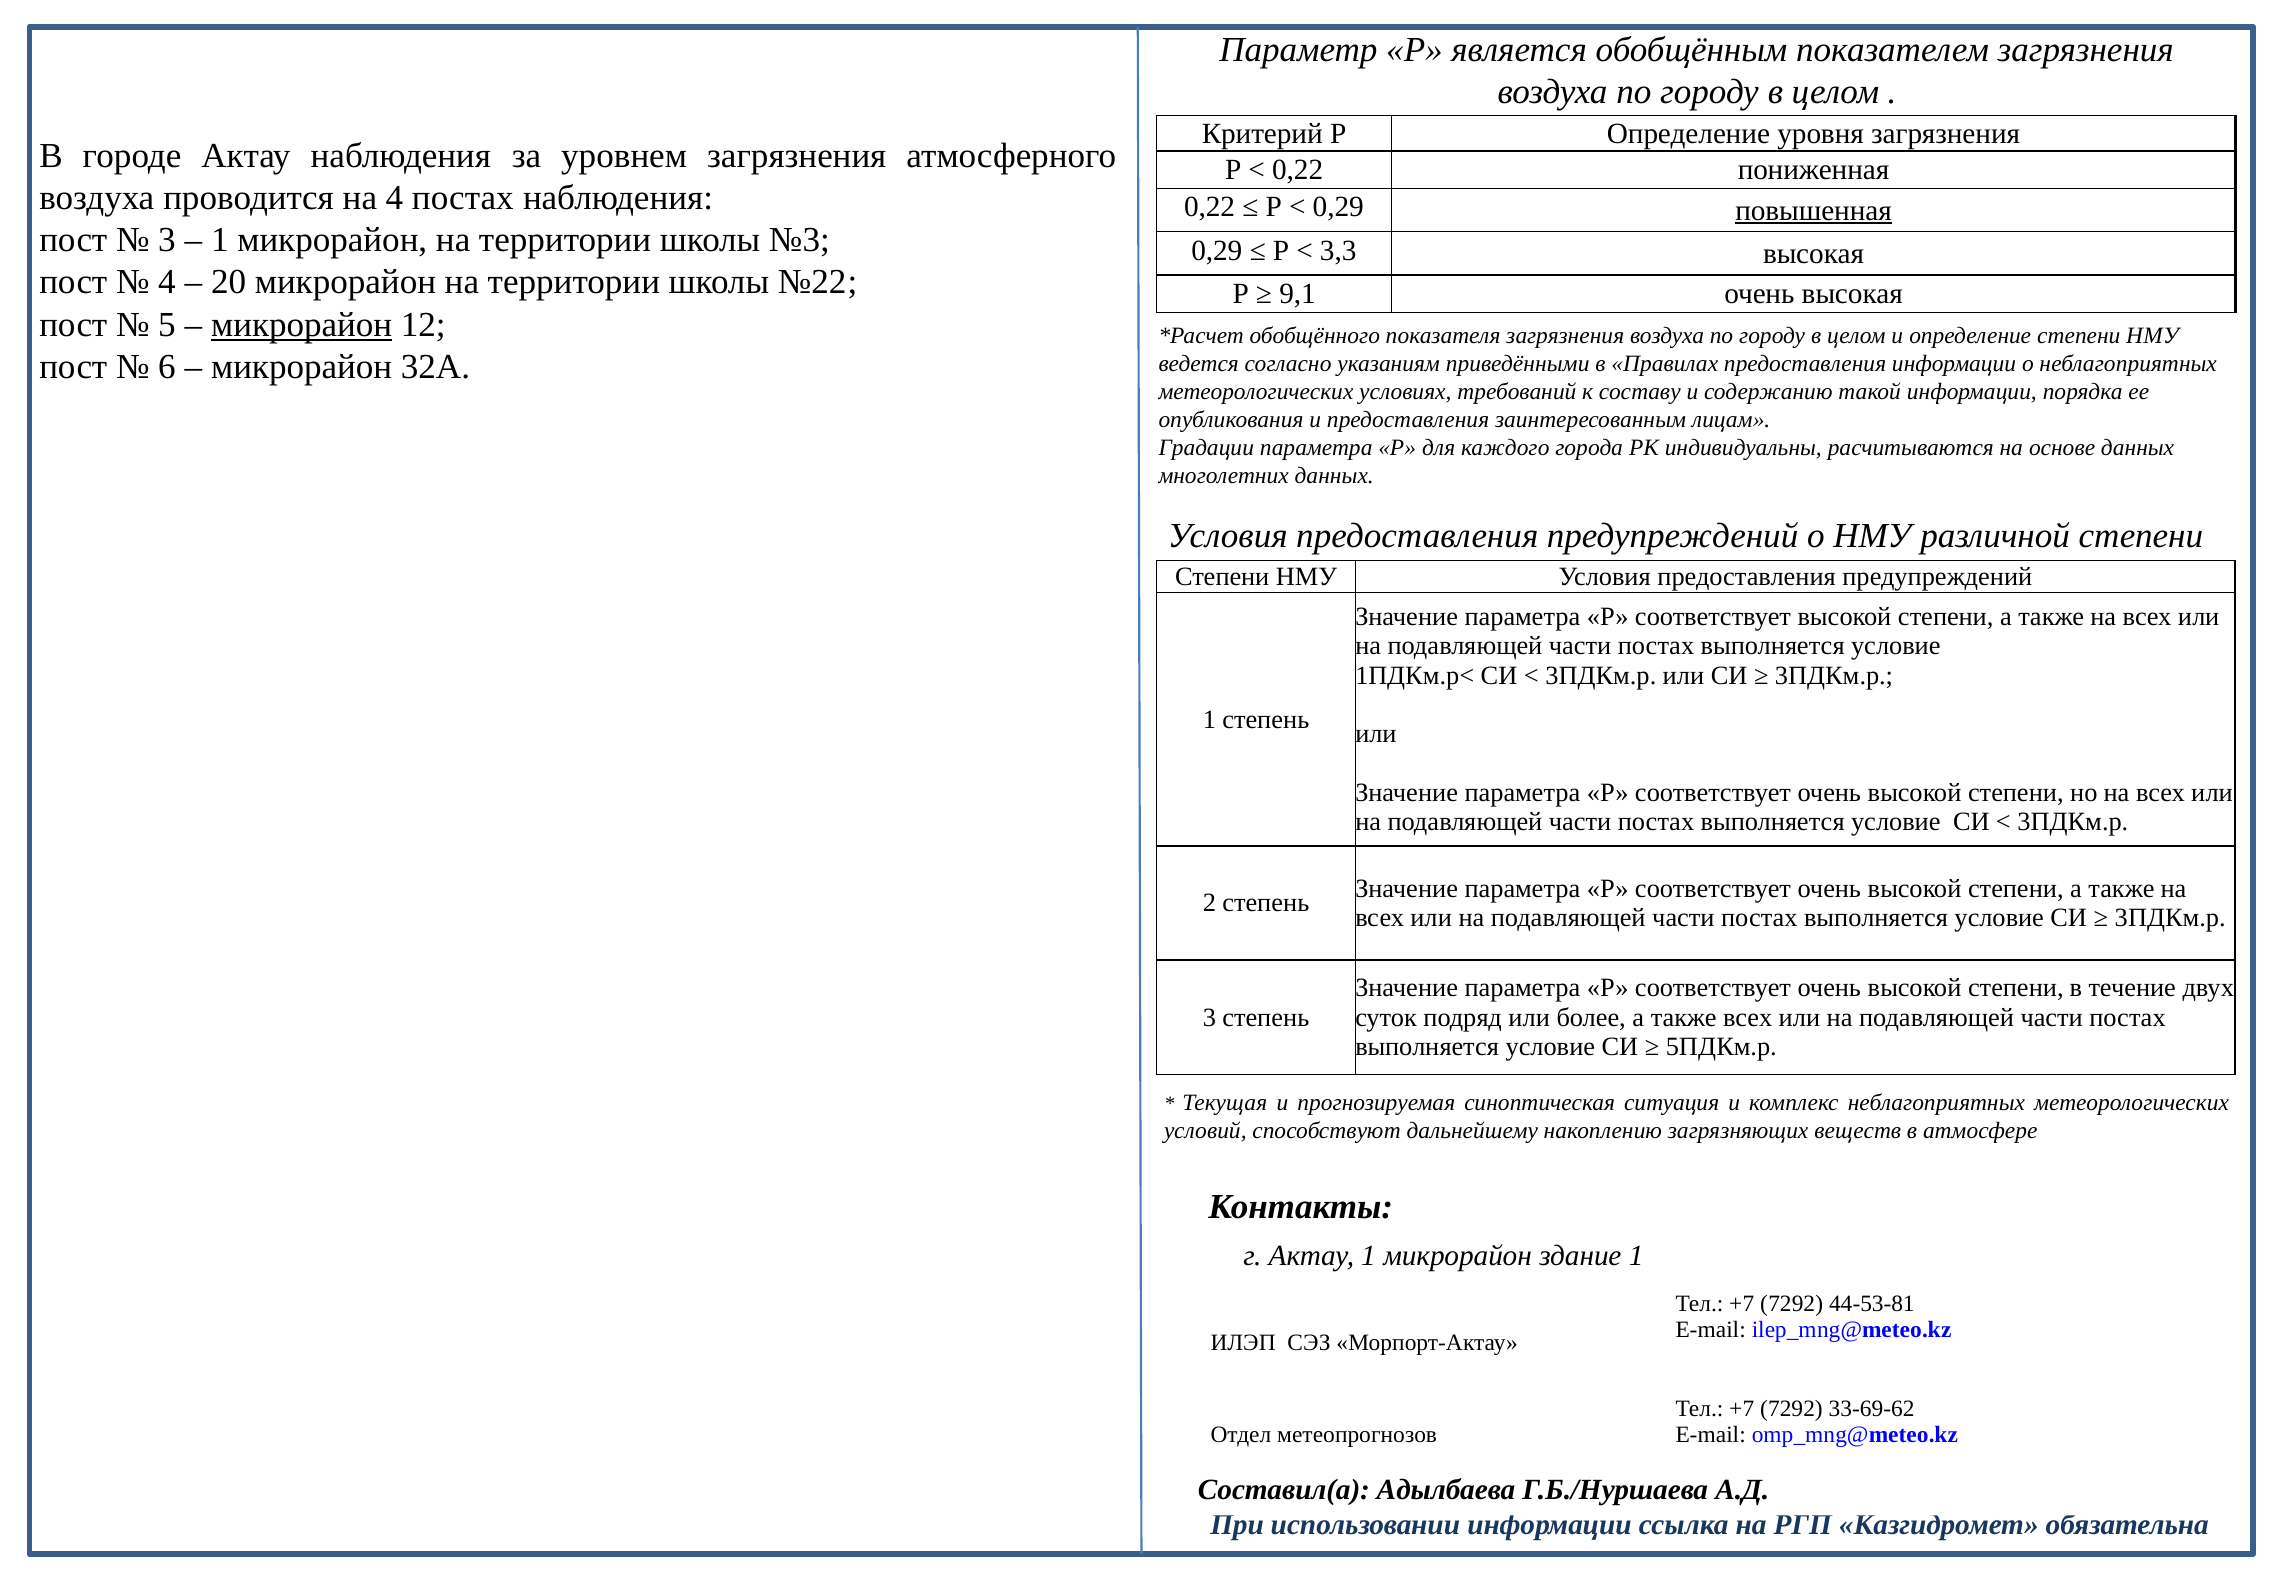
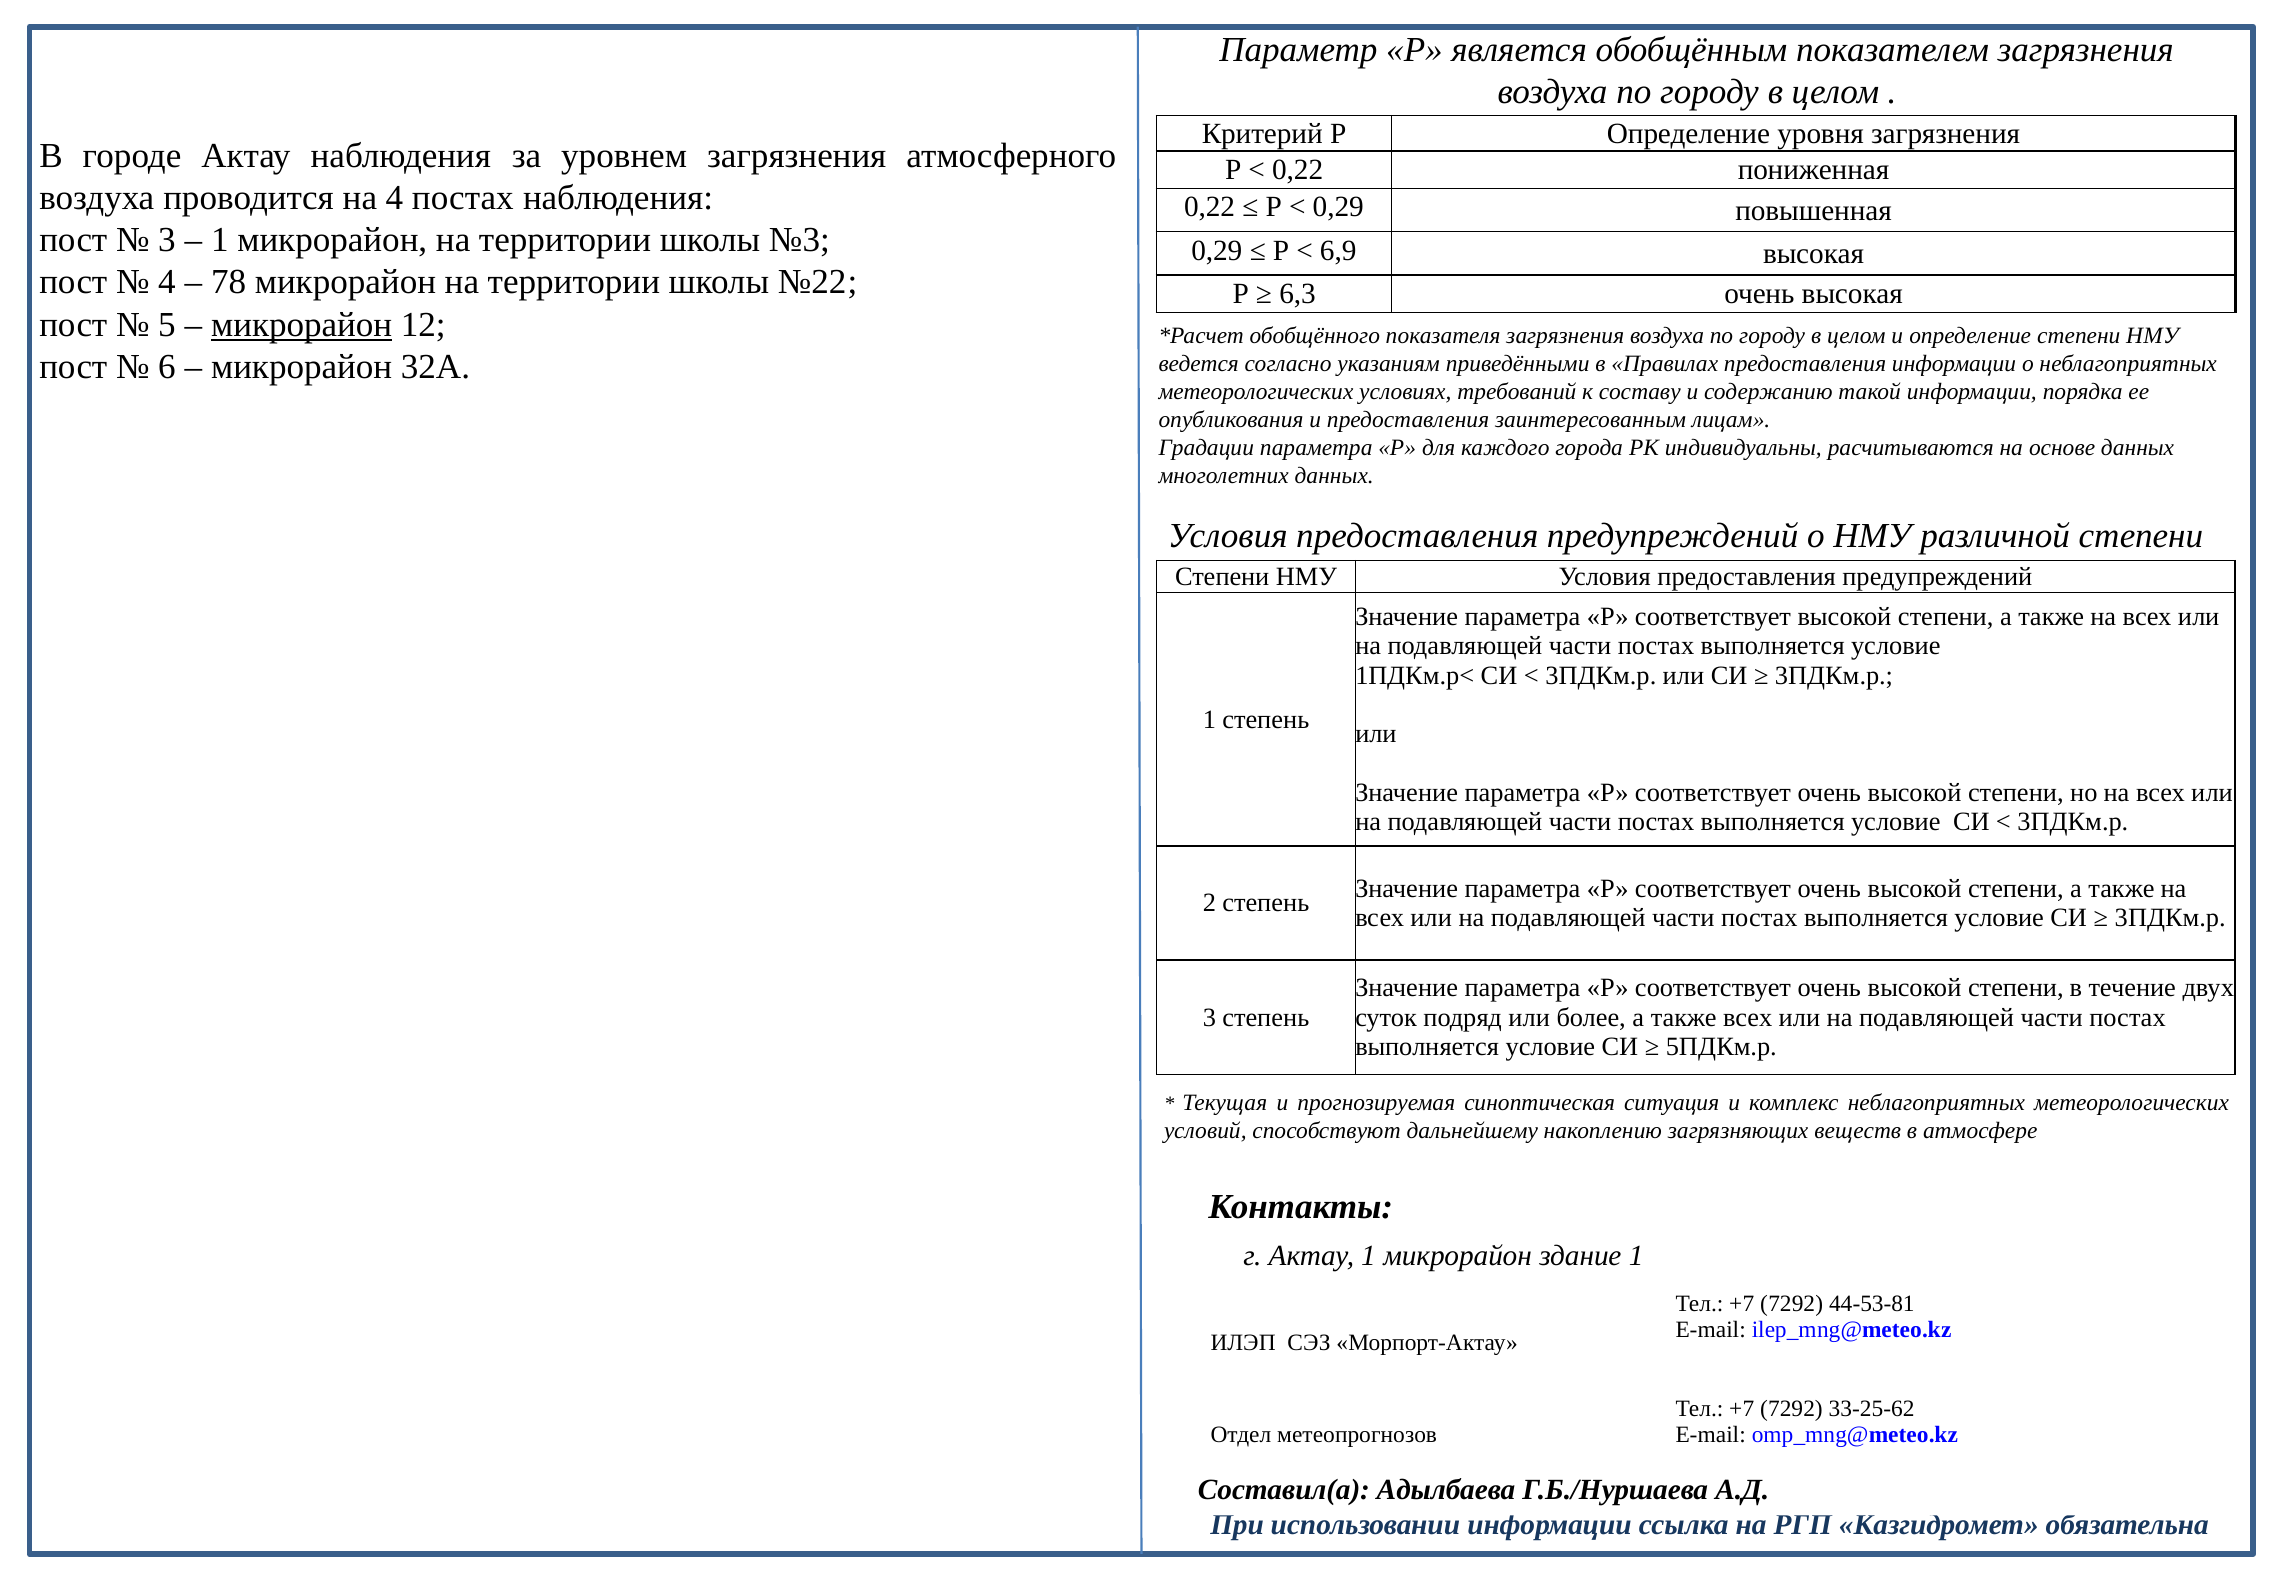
повышенная underline: present -> none
3,3: 3,3 -> 6,9
20: 20 -> 78
9,1: 9,1 -> 6,3
33-69-62: 33-69-62 -> 33-25-62
